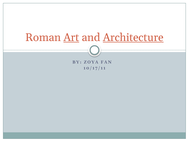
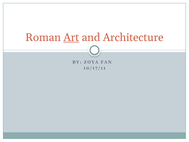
Architecture underline: present -> none
